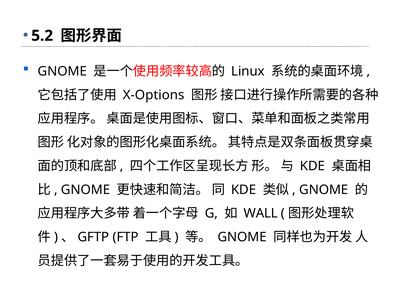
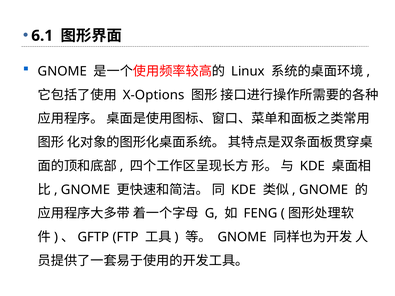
5.2: 5.2 -> 6.1
WALL: WALL -> FENG
